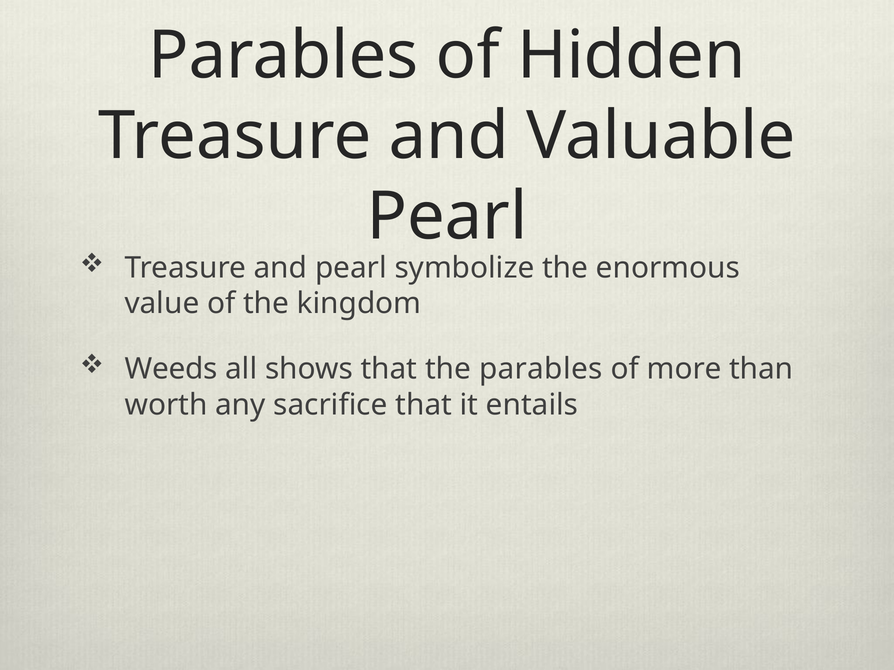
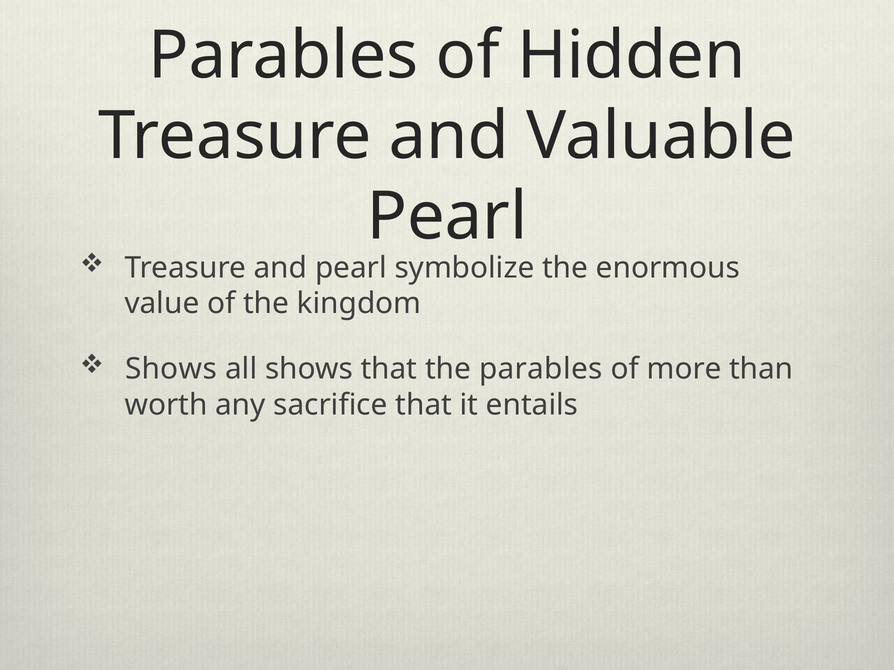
Weeds at (171, 369): Weeds -> Shows
